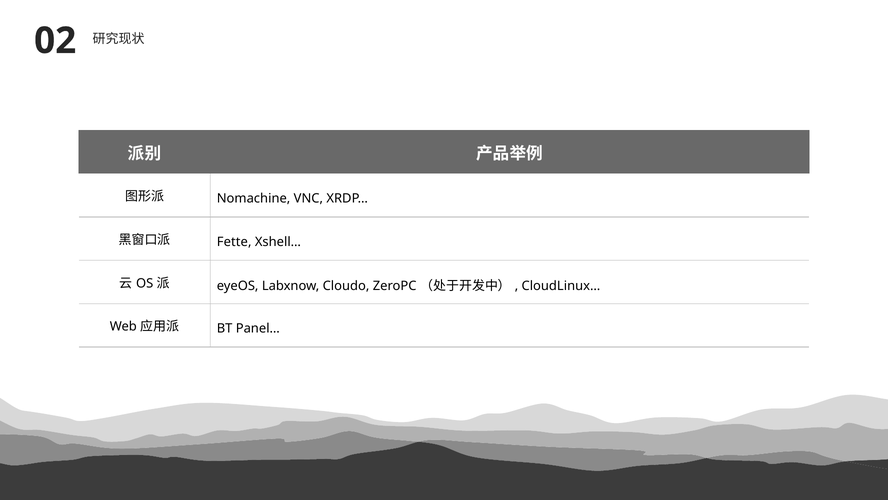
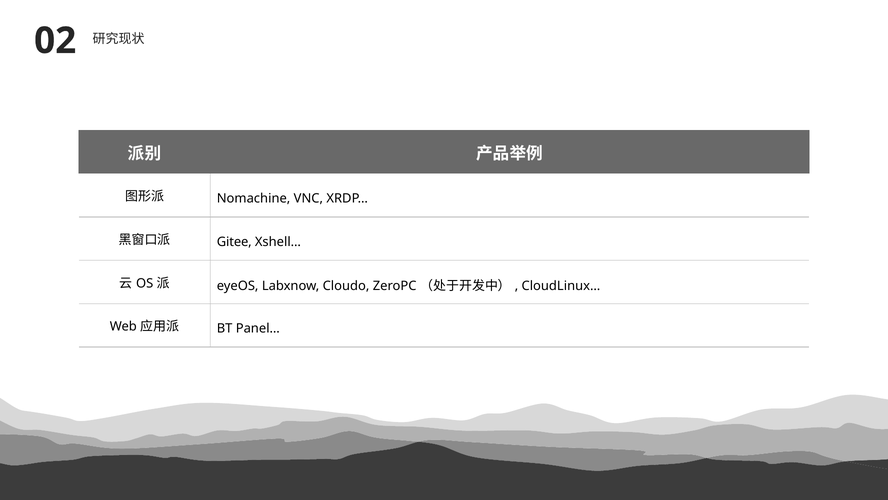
Fette: Fette -> Gitee
